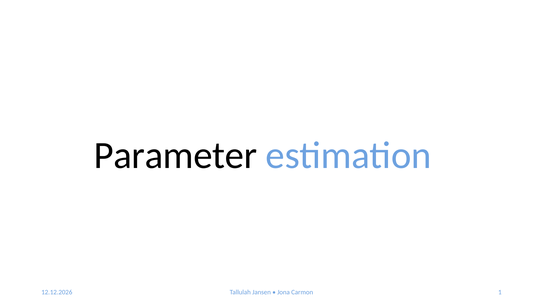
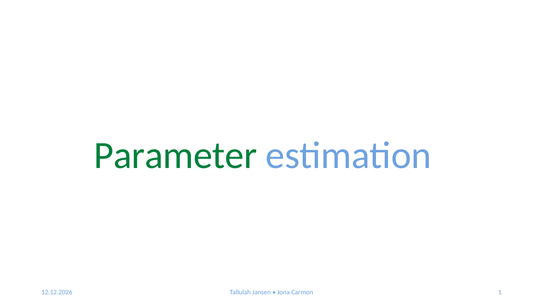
Parameter colour: black -> green
